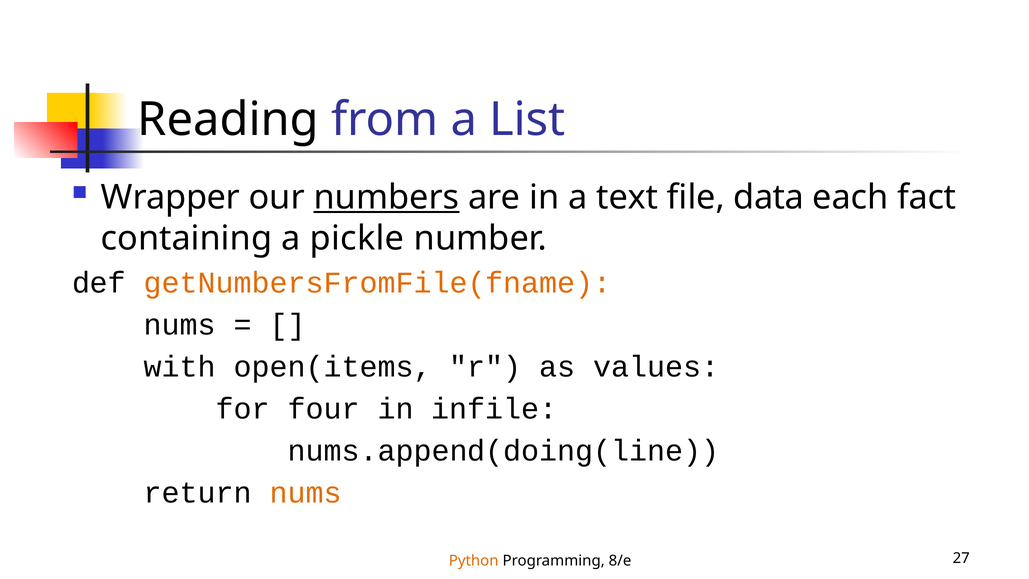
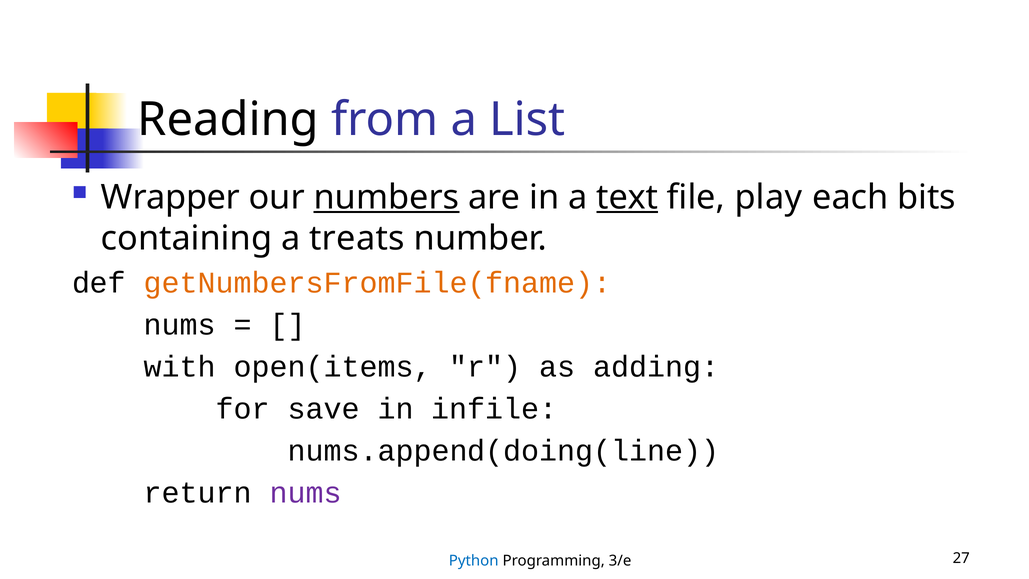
text underline: none -> present
data: data -> play
fact: fact -> bits
pickle: pickle -> treats
values: values -> adding
four: four -> save
nums at (306, 493) colour: orange -> purple
Python colour: orange -> blue
8/e: 8/e -> 3/e
